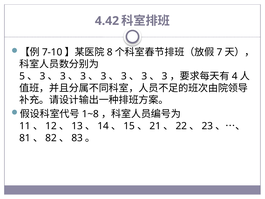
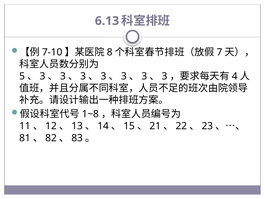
4.42: 4.42 -> 6.13
